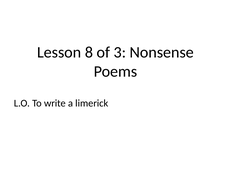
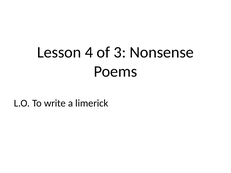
8: 8 -> 4
